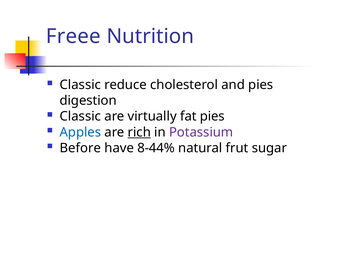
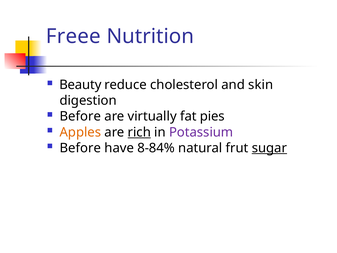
Classic at (80, 85): Classic -> Beauty
and pies: pies -> skin
Classic at (80, 116): Classic -> Before
Apples colour: blue -> orange
8-44%: 8-44% -> 8-84%
sugar underline: none -> present
